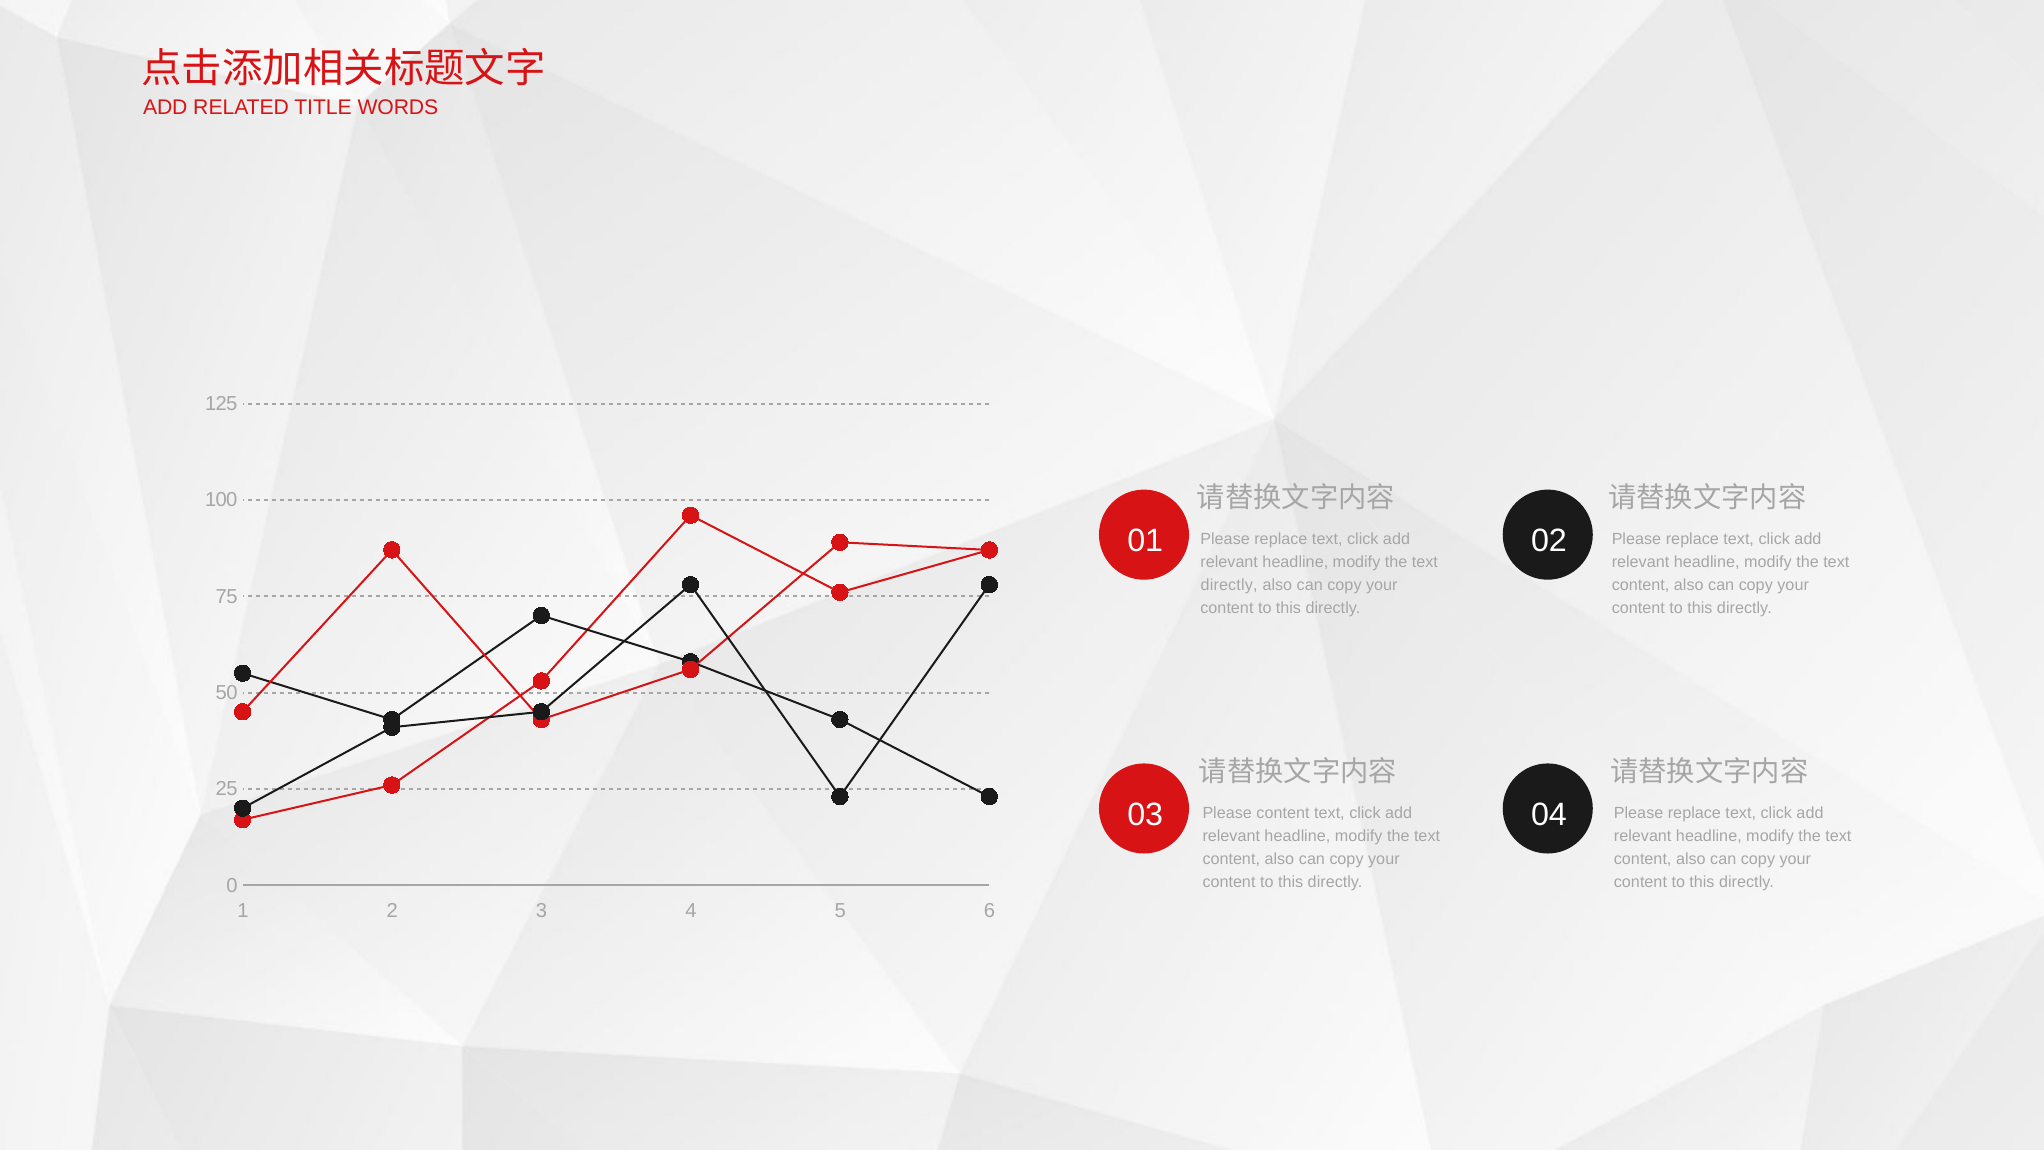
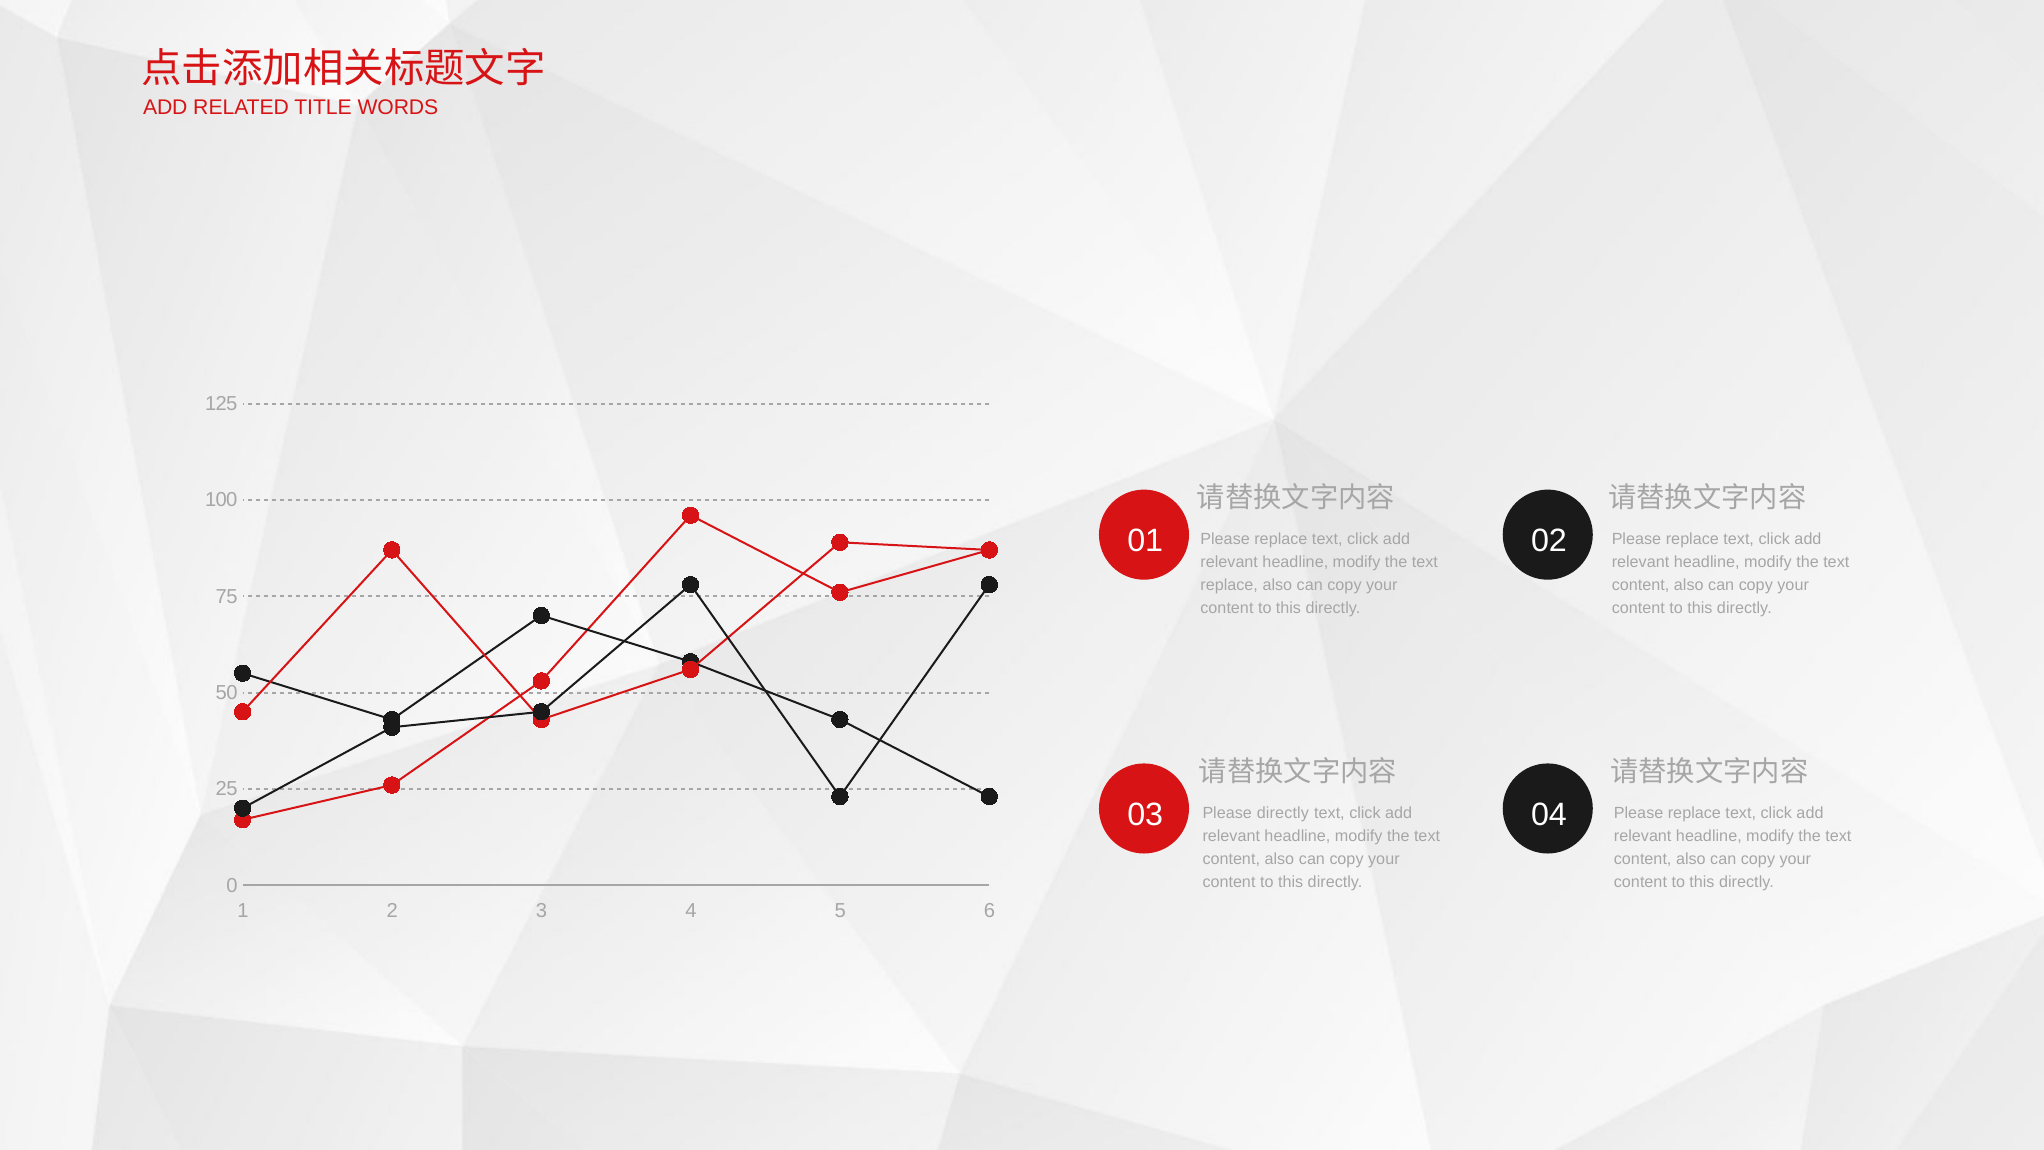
directly at (1229, 585): directly -> replace
Please content: content -> directly
